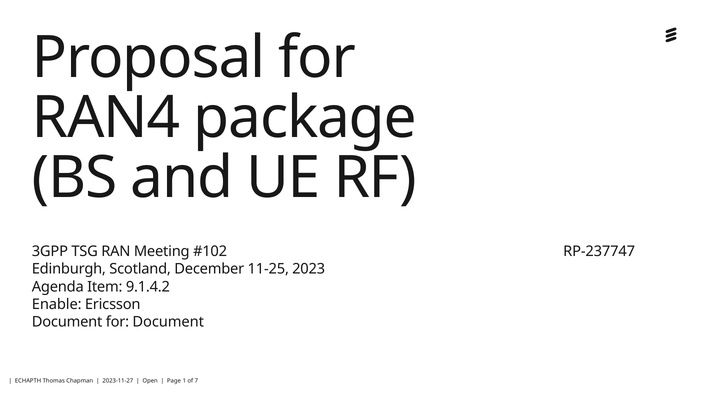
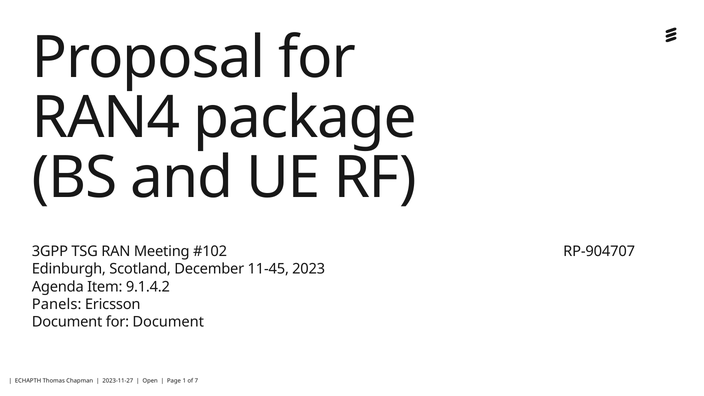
RP-237747: RP-237747 -> RP-904707
11-25: 11-25 -> 11-45
Enable: Enable -> Panels
